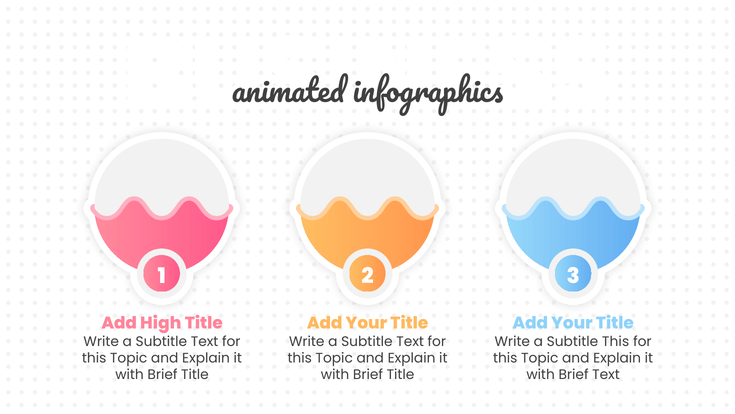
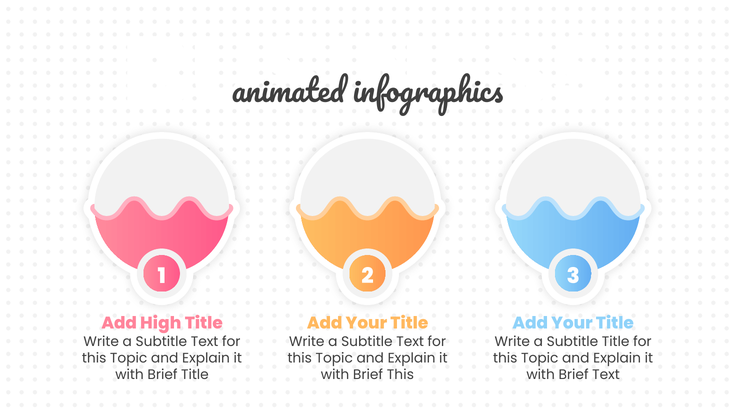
Subtitle This: This -> Title
Title at (400, 374): Title -> This
